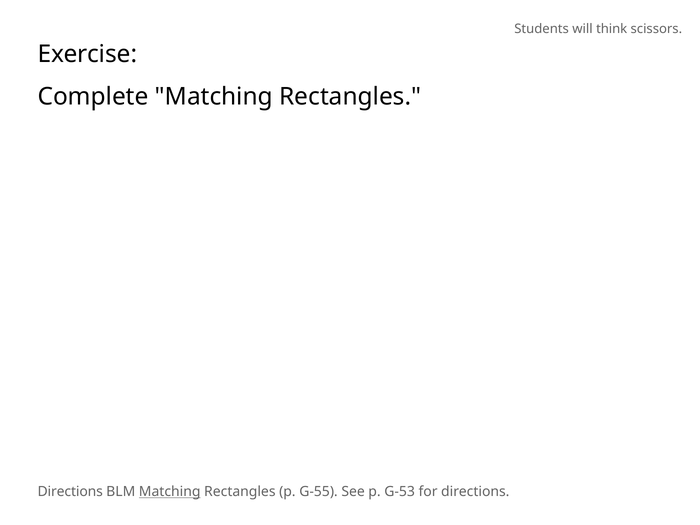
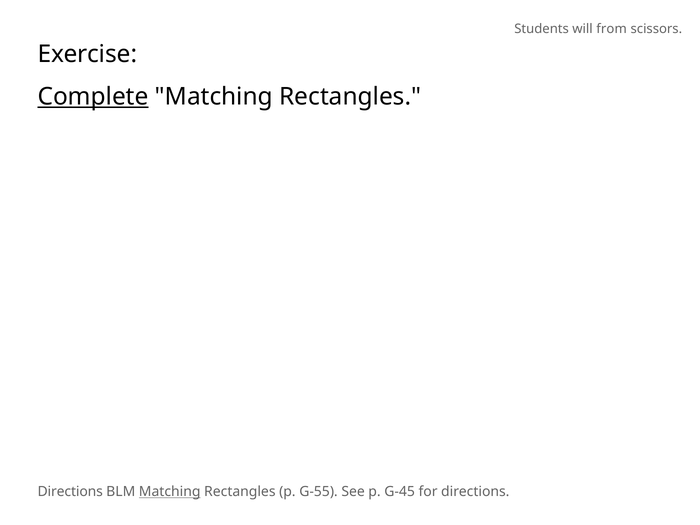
think: think -> from
Complete underline: none -> present
G-53: G-53 -> G-45
